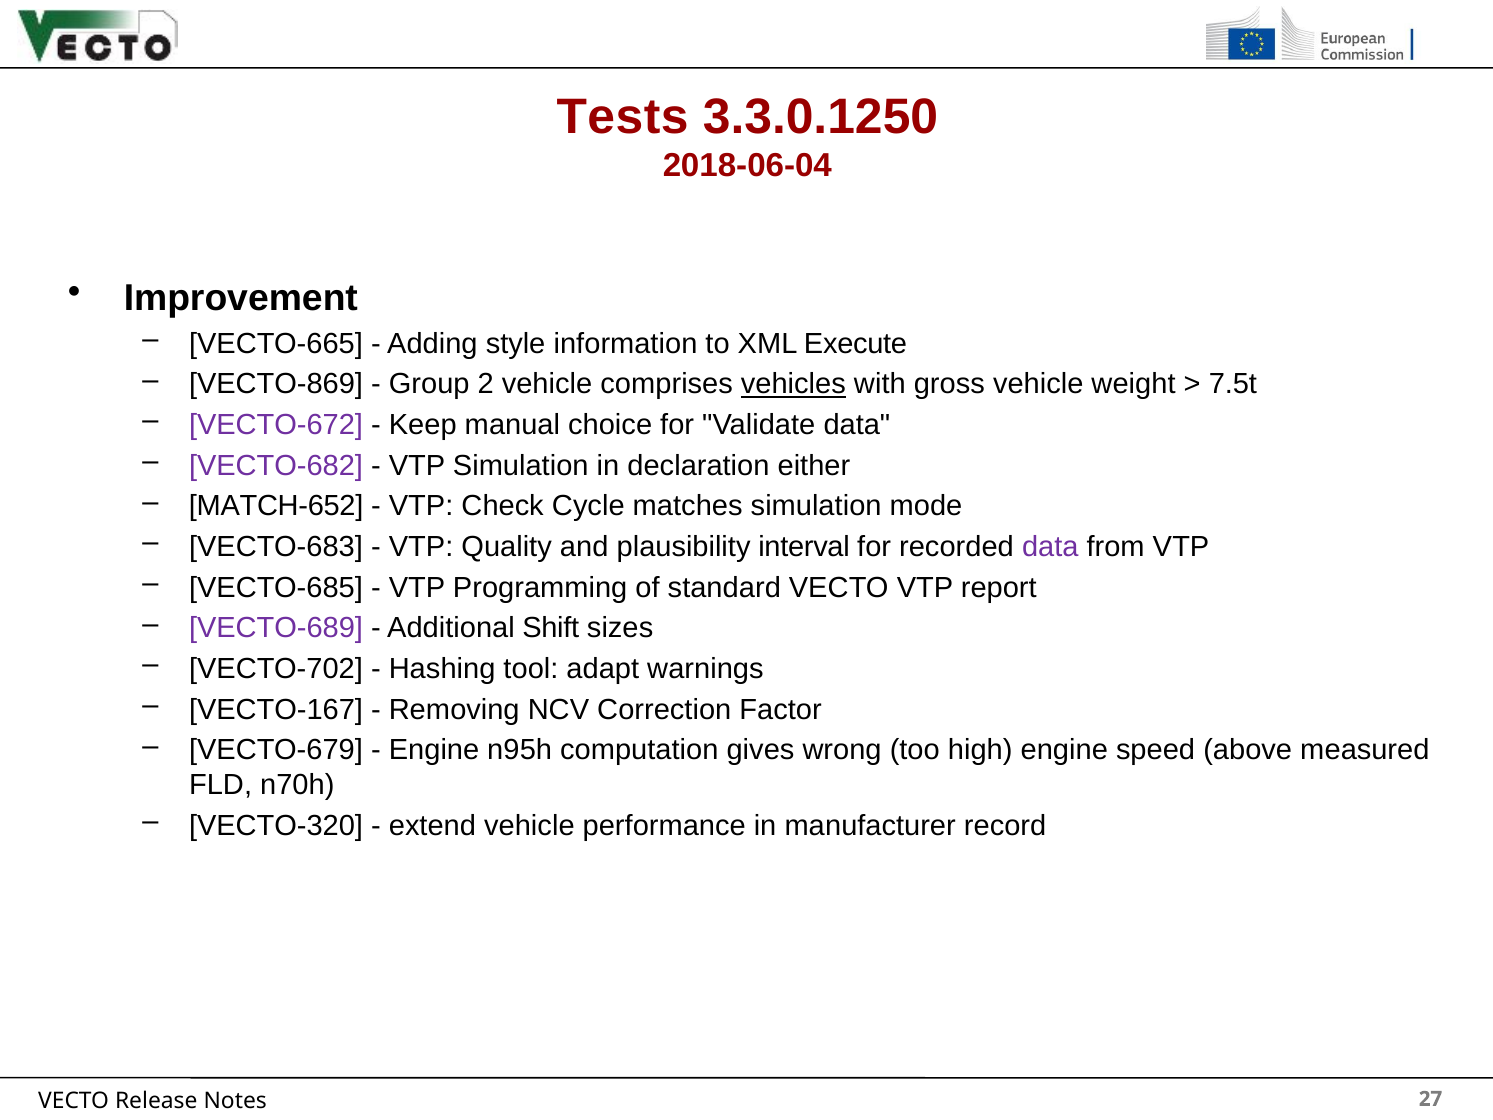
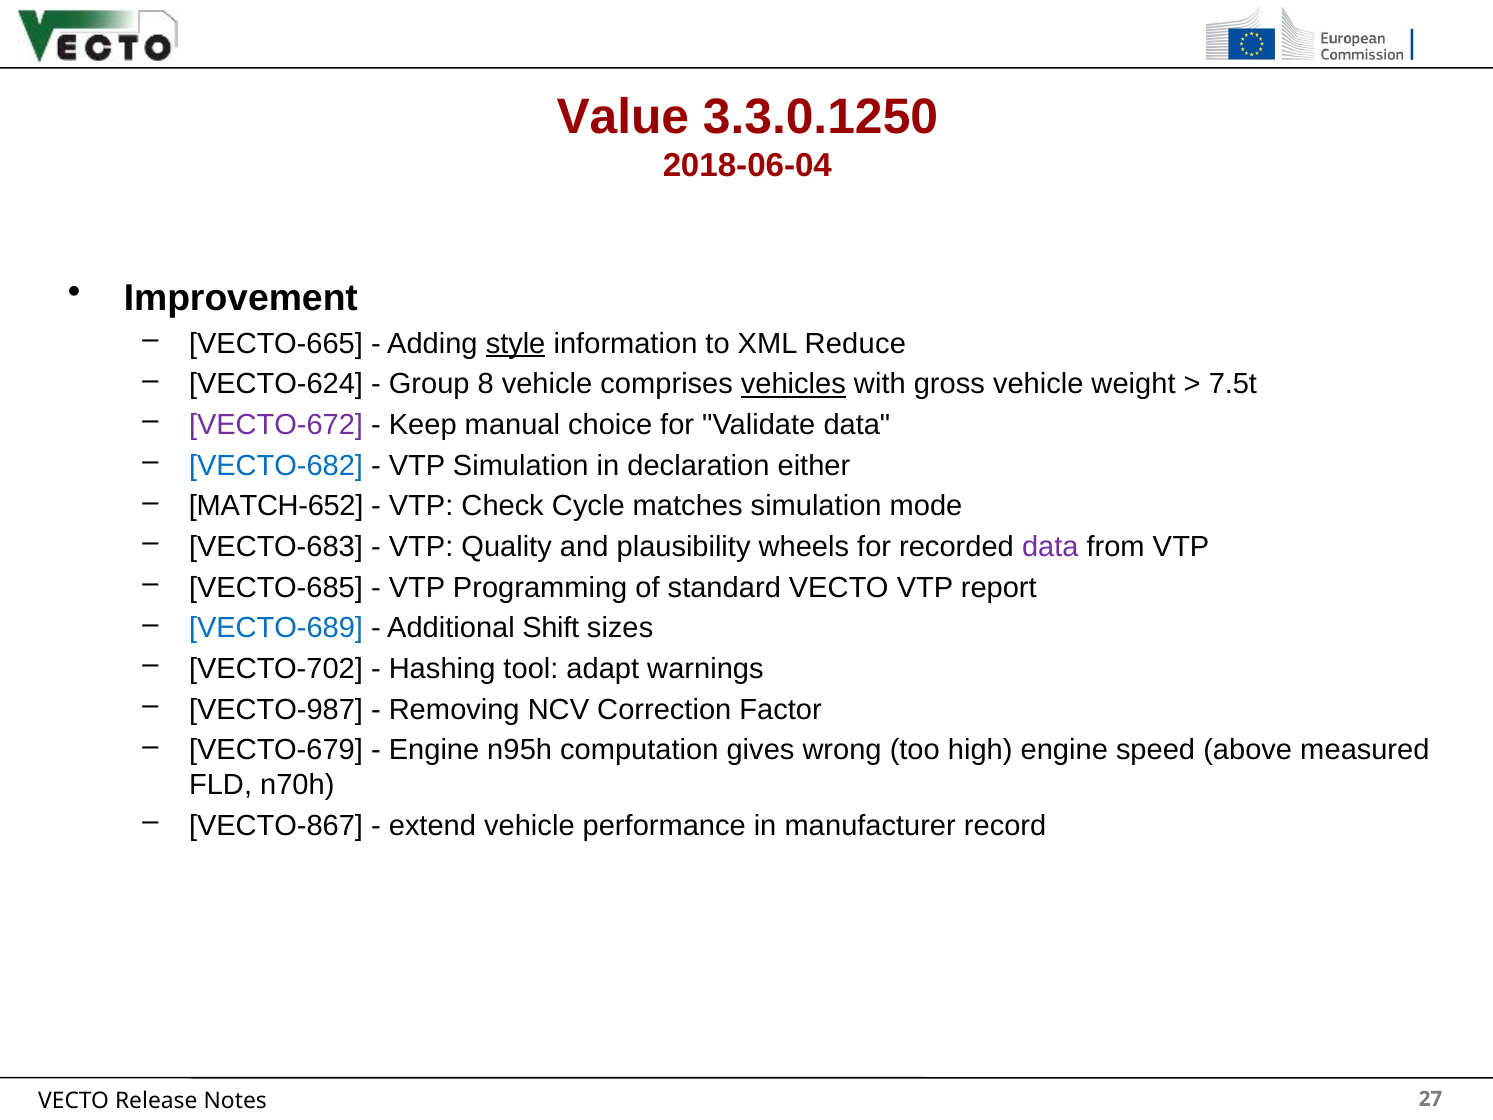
Tests: Tests -> Value
style underline: none -> present
Execute: Execute -> Reduce
VECTO-869: VECTO-869 -> VECTO-624
2: 2 -> 8
VECTO-682 colour: purple -> blue
interval: interval -> wheels
VECTO-689 colour: purple -> blue
VECTO-167: VECTO-167 -> VECTO-987
VECTO-320: VECTO-320 -> VECTO-867
